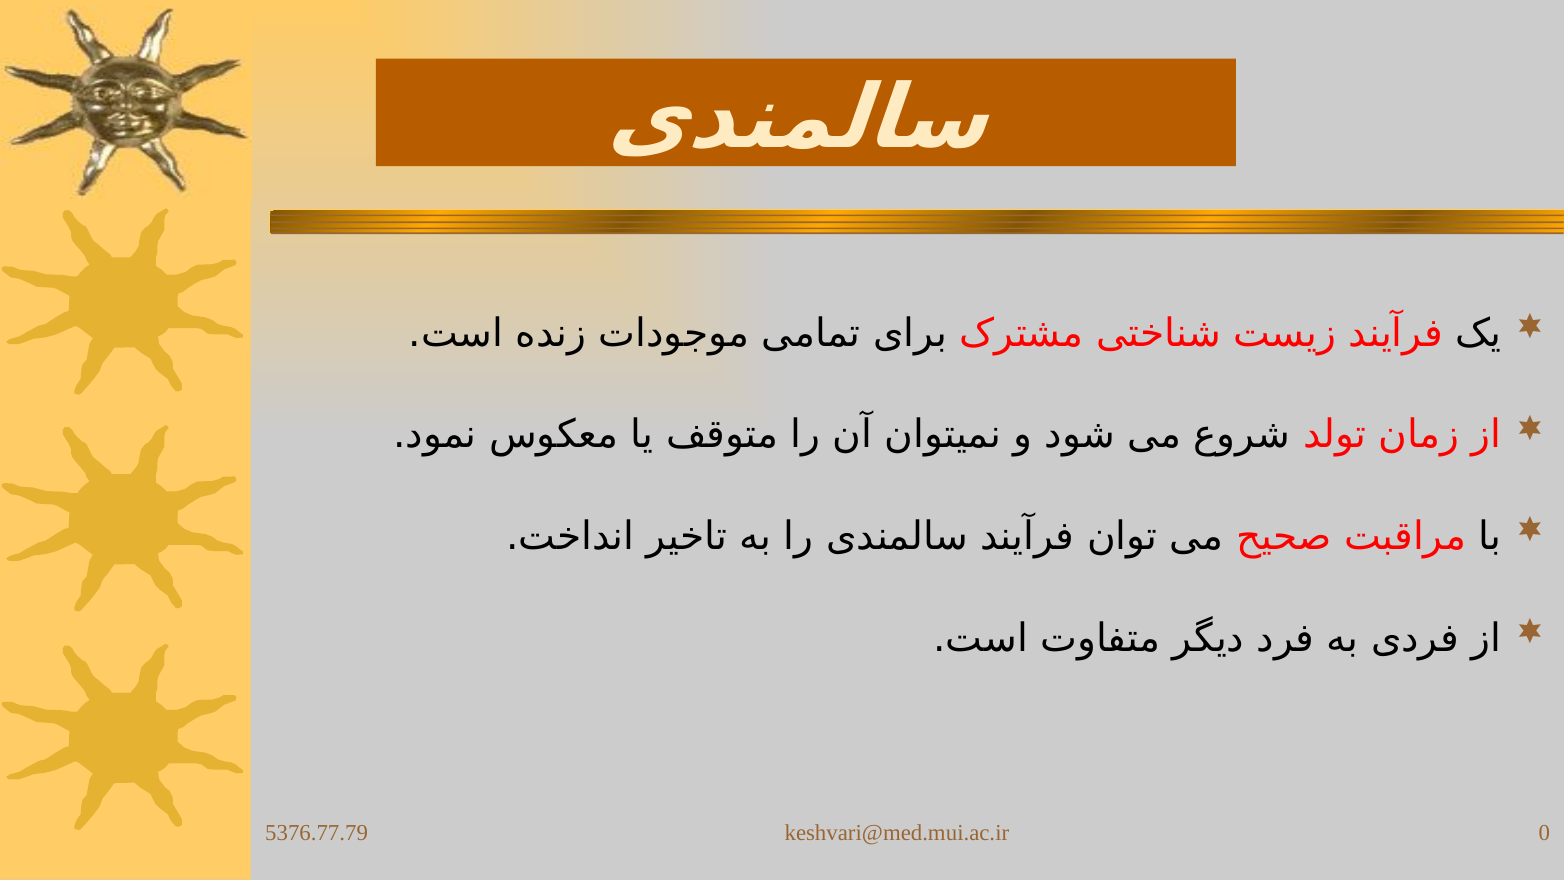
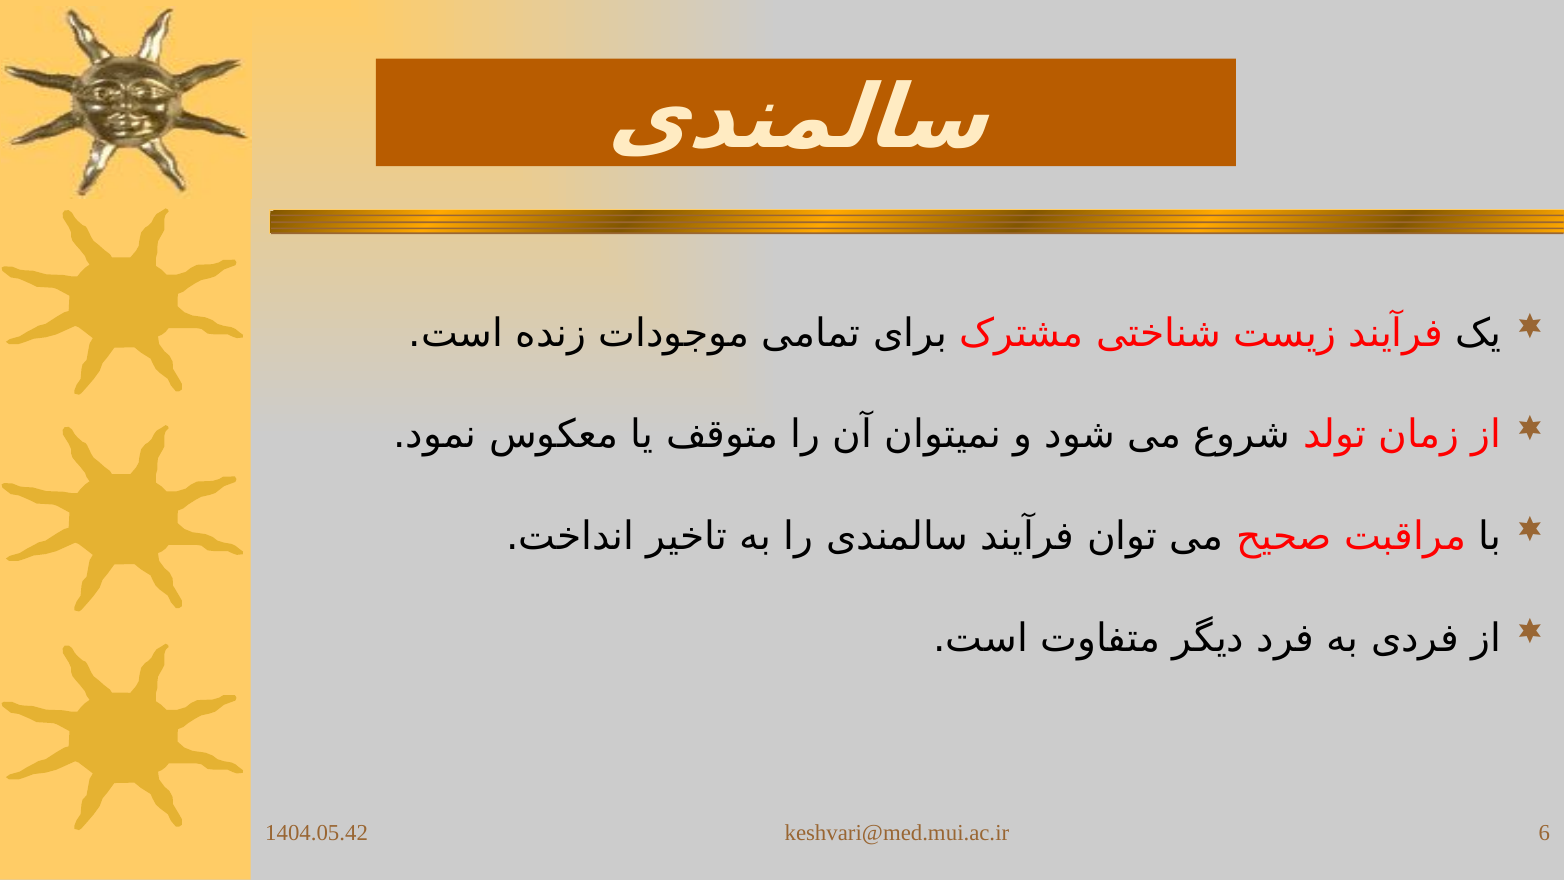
5376.77.79: 5376.77.79 -> 1404.05.42
0: 0 -> 6
